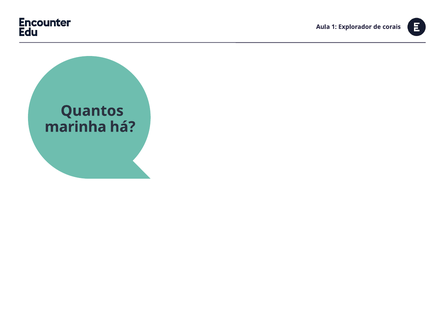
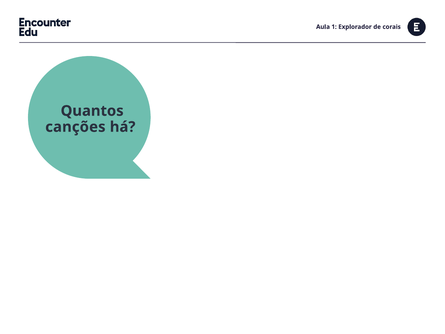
marinha: marinha -> canções
